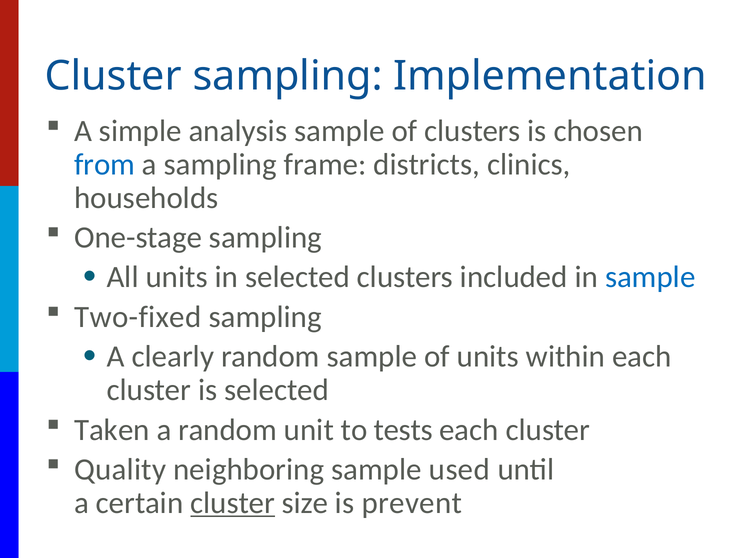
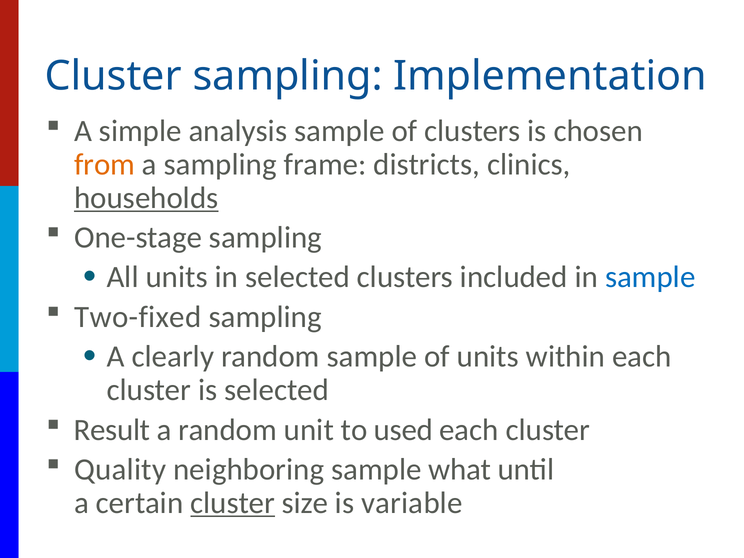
from colour: blue -> orange
households underline: none -> present
Taken: Taken -> Result
tests: tests -> used
used: used -> what
prevent: prevent -> variable
